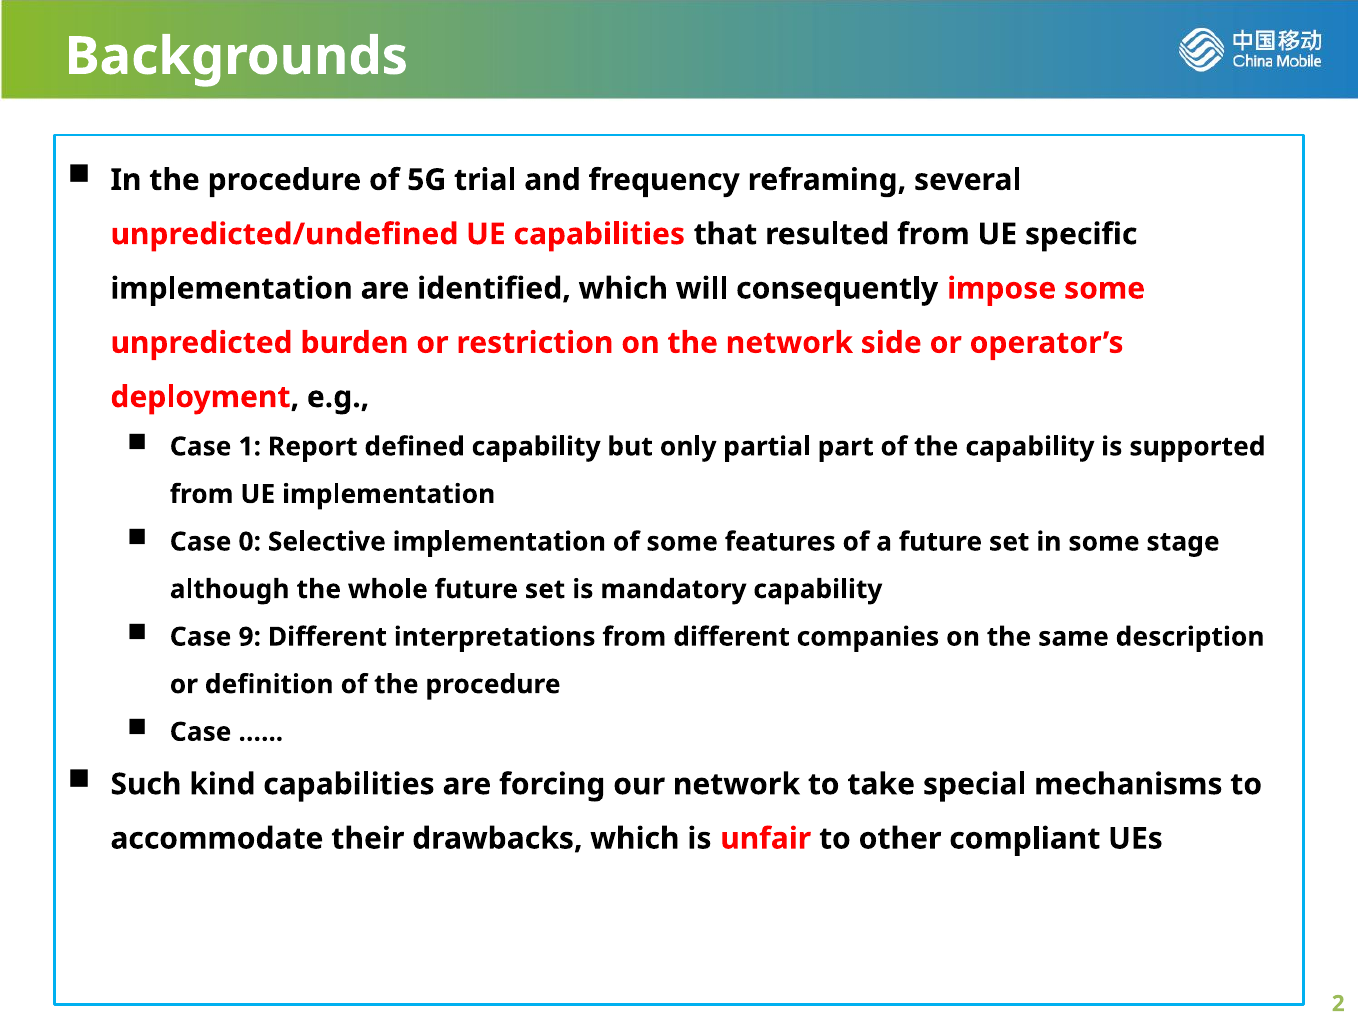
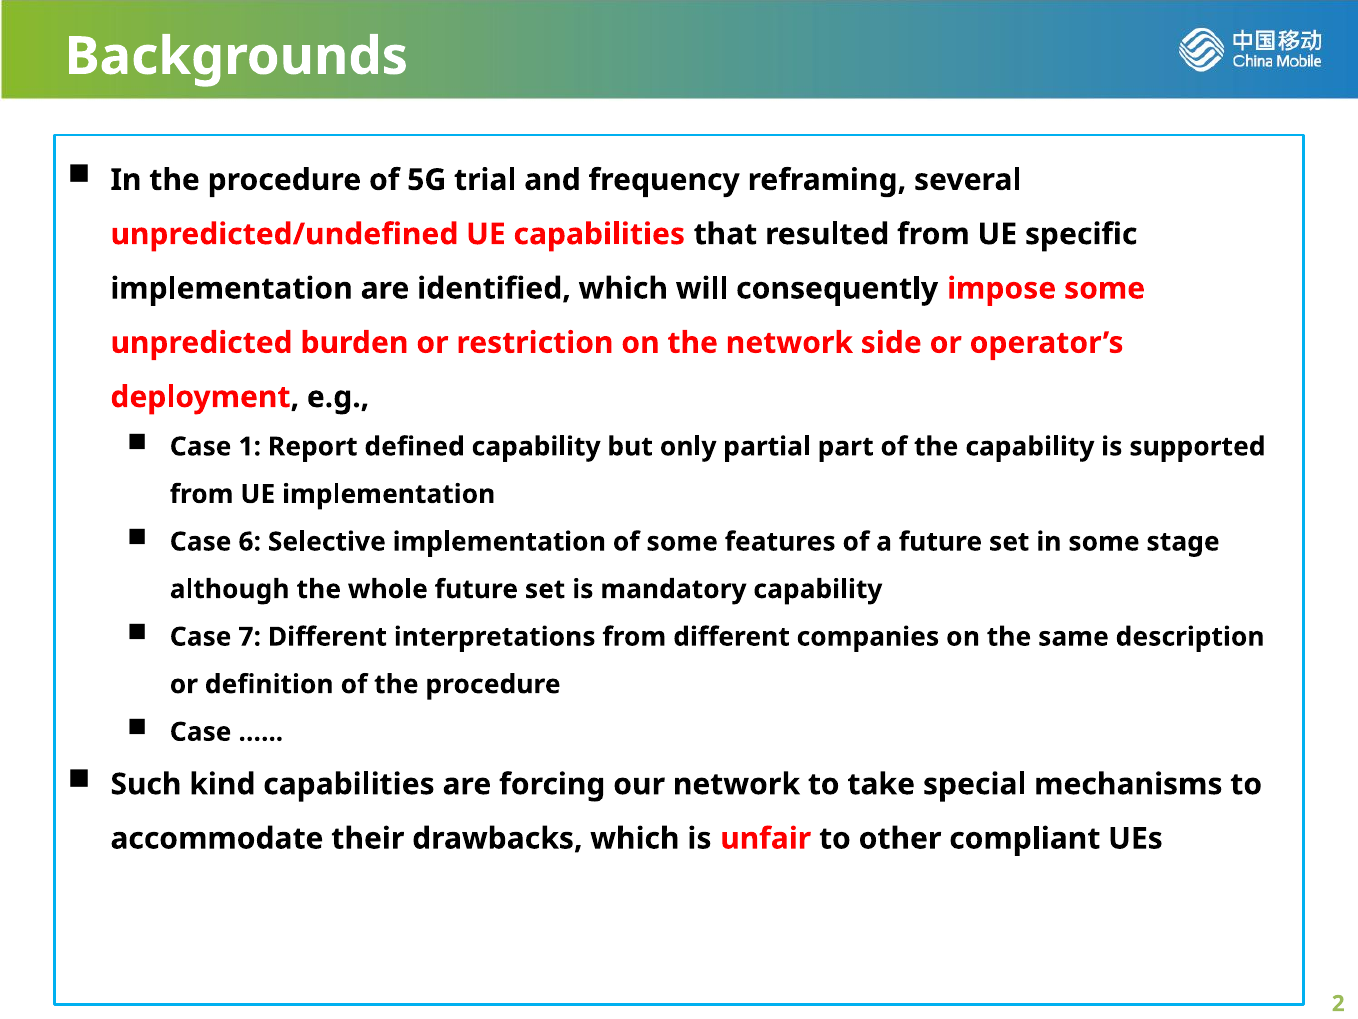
0: 0 -> 6
9: 9 -> 7
